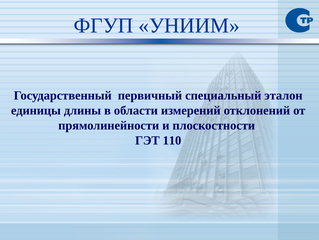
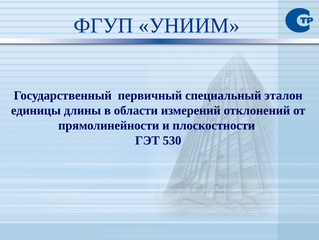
110: 110 -> 530
